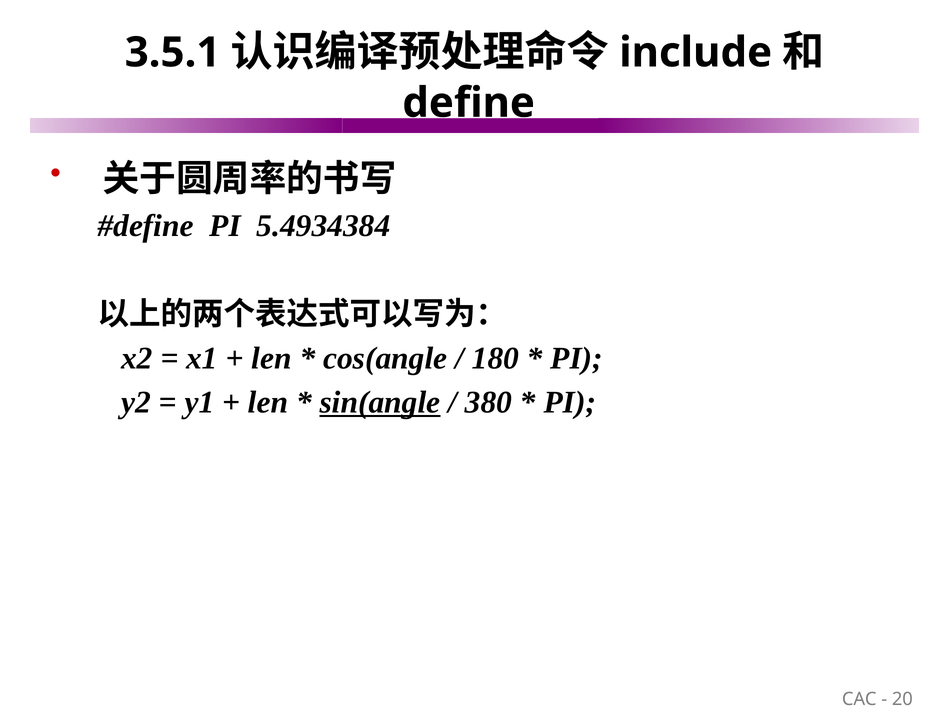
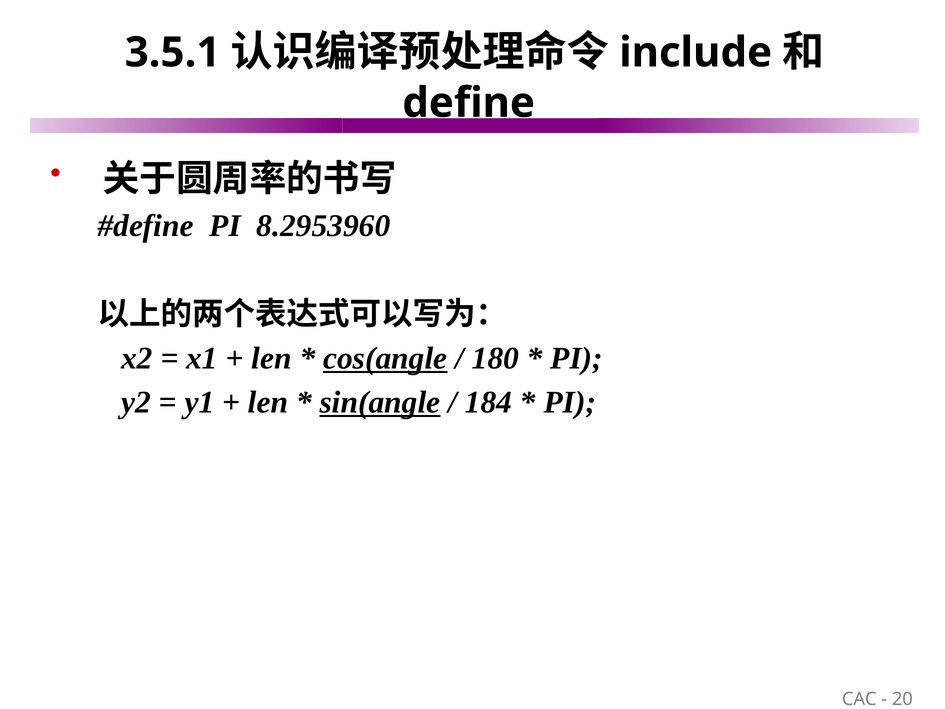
5.4934384: 5.4934384 -> 8.2953960
cos(angle underline: none -> present
380: 380 -> 184
